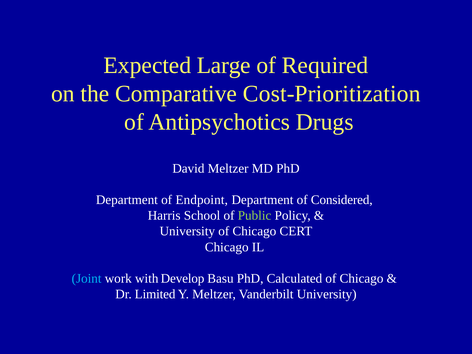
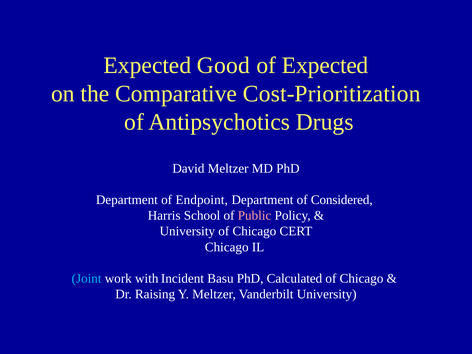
Large: Large -> Good
of Required: Required -> Expected
Public colour: light green -> pink
Develop: Develop -> Incident
Limited: Limited -> Raising
